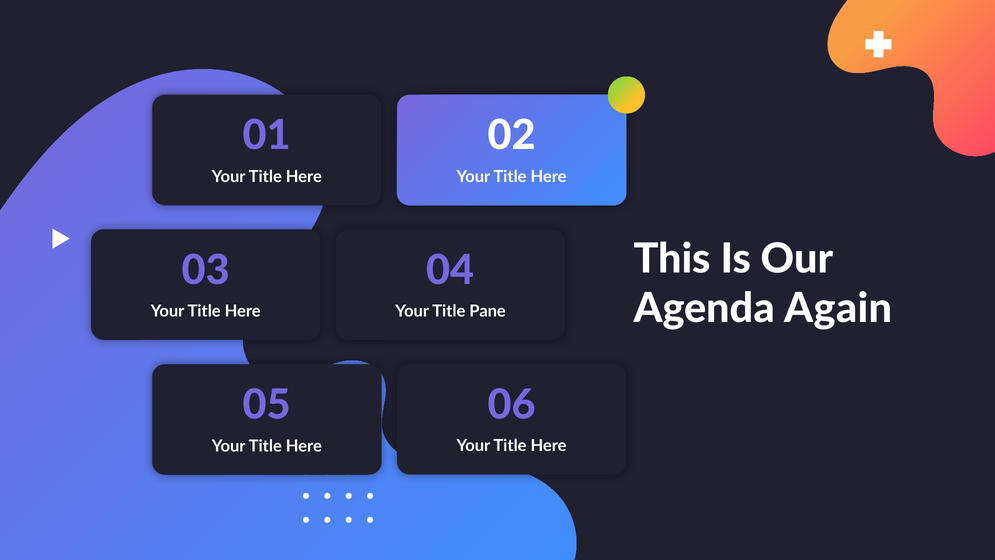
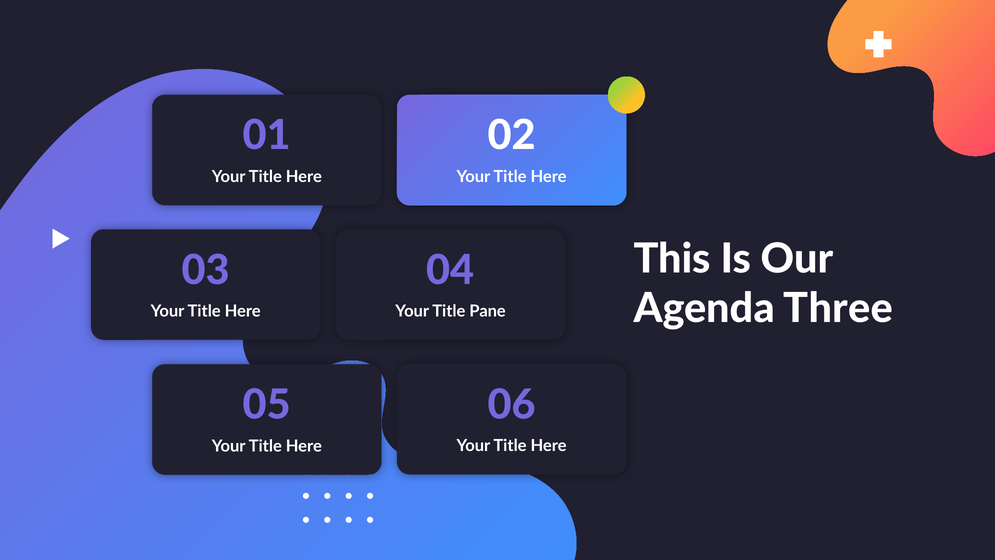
Again: Again -> Three
